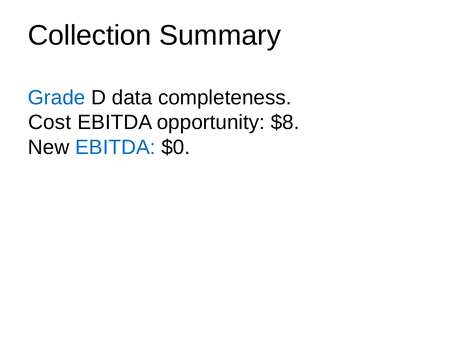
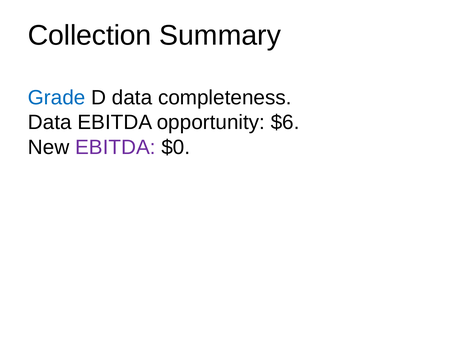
Cost at (50, 123): Cost -> Data
$8: $8 -> $6
EBITDA at (115, 147) colour: blue -> purple
